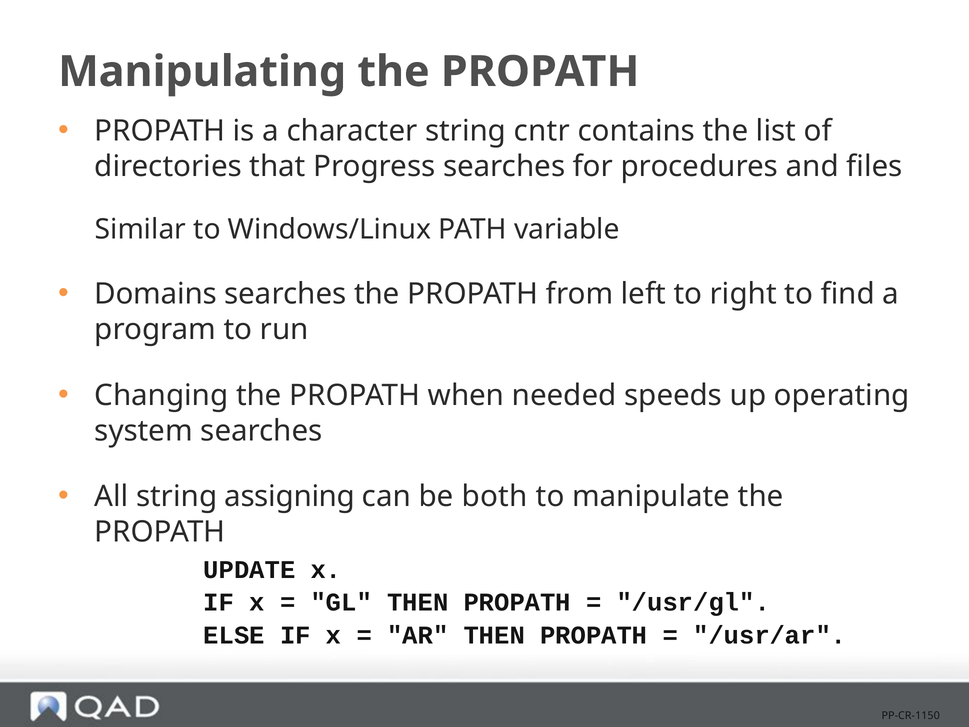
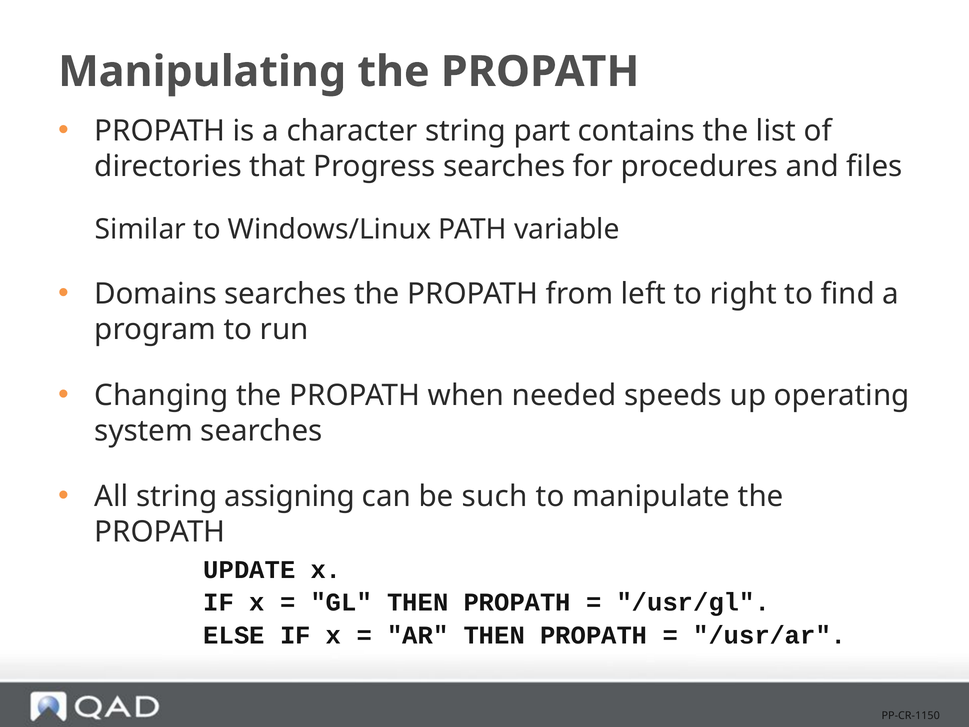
cntr: cntr -> part
both: both -> such
